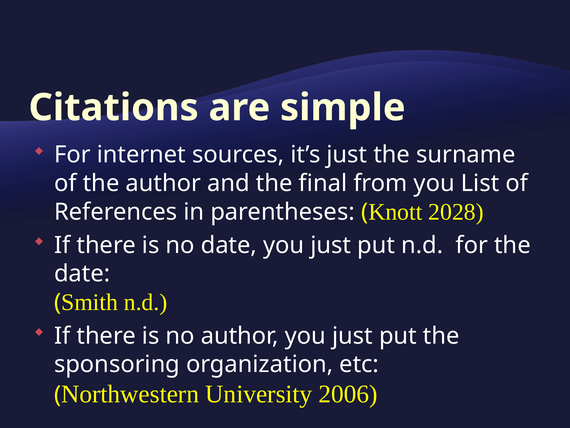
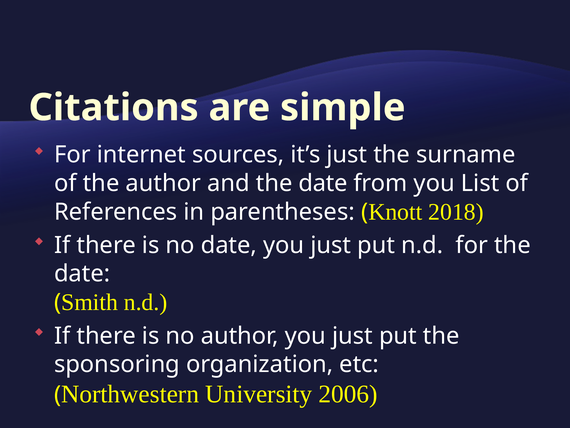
and the final: final -> date
2028: 2028 -> 2018
